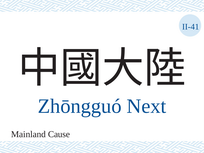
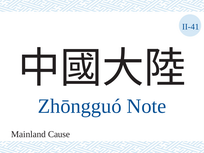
Next: Next -> Note
